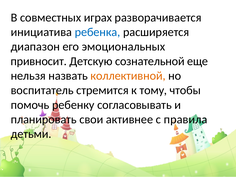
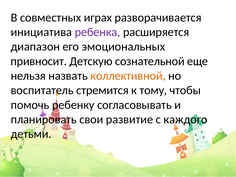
ребенка colour: blue -> purple
активнее: активнее -> развитие
правила: правила -> каждого
